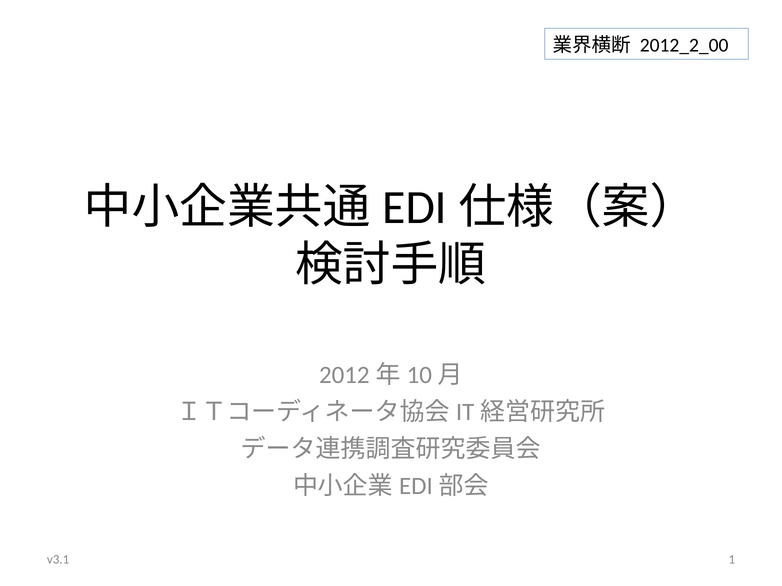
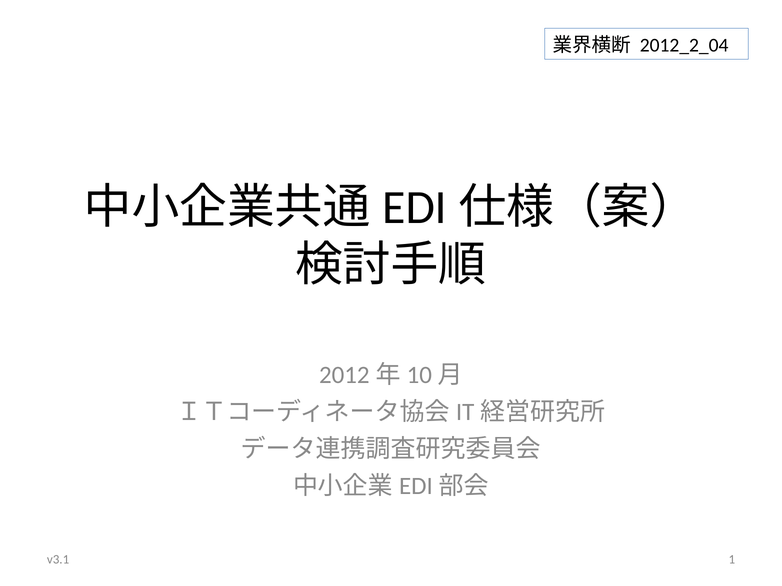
2012_2_00: 2012_2_00 -> 2012_2_04
